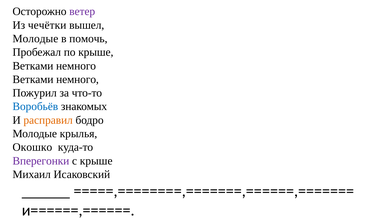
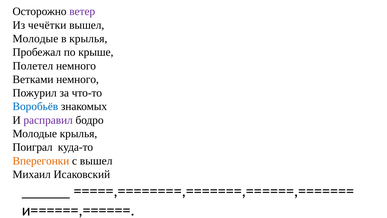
в помочь: помочь -> крылья
Ветками at (33, 66): Ветками -> Полетел
расправил colour: orange -> purple
Окошко: Окошко -> Поиграл
Вперегонки colour: purple -> orange
с крыше: крыше -> вышел
